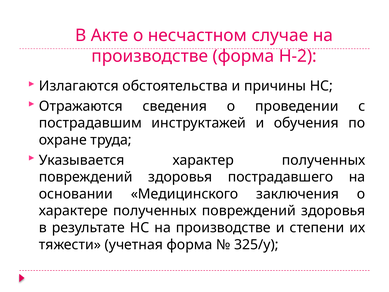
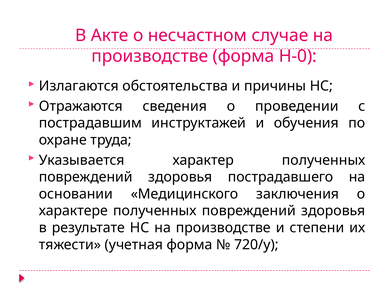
Н-2: Н-2 -> Н-0
325/у: 325/у -> 720/у
